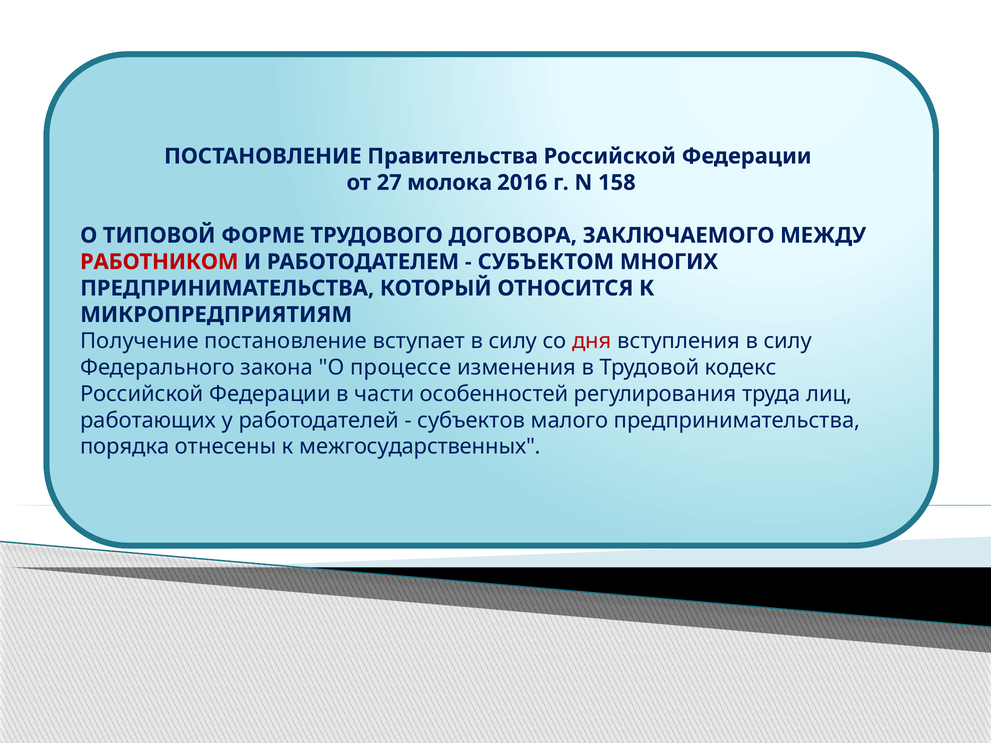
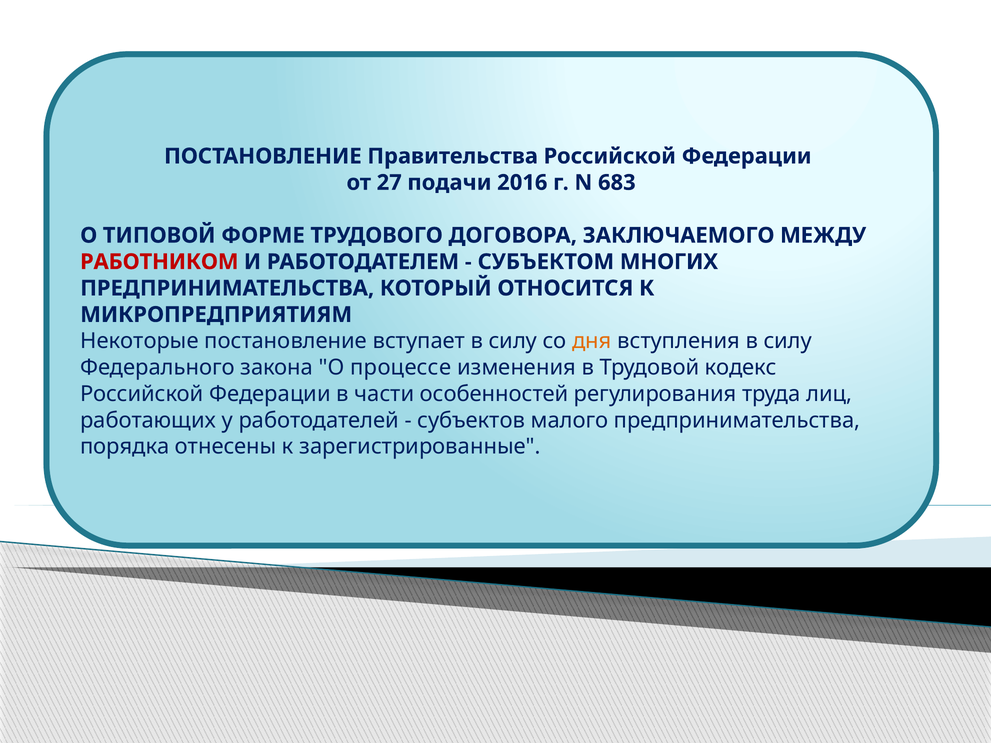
молока: молока -> подачи
158: 158 -> 683
Получение: Получение -> Некоторые
дня colour: red -> orange
межгосударственных: межгосударственных -> зарегистрированные
